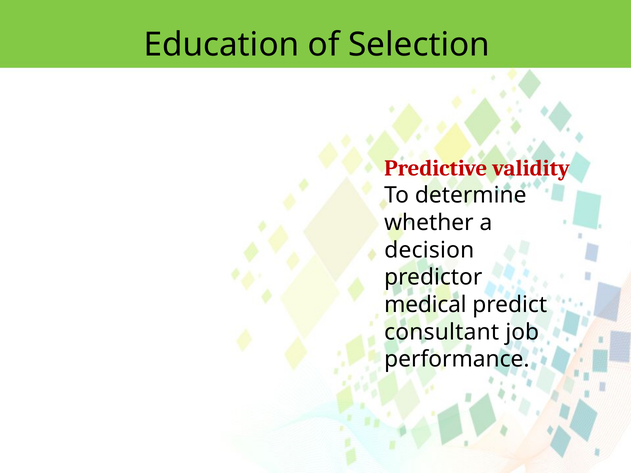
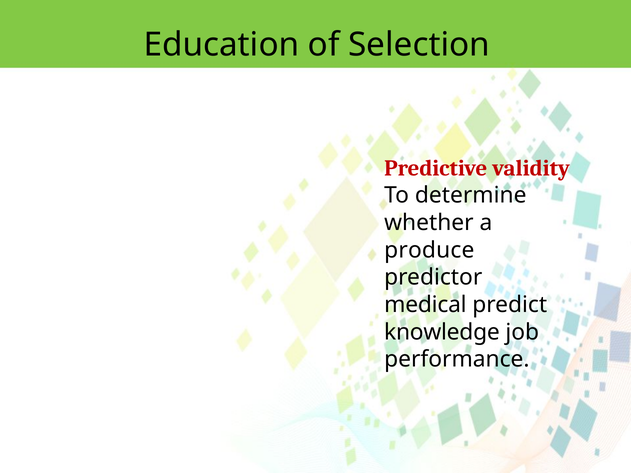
decision: decision -> produce
consultant: consultant -> knowledge
